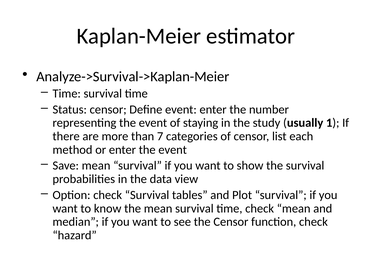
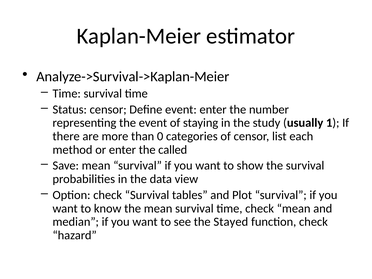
7: 7 -> 0
enter the event: event -> called
the Censor: Censor -> Stayed
